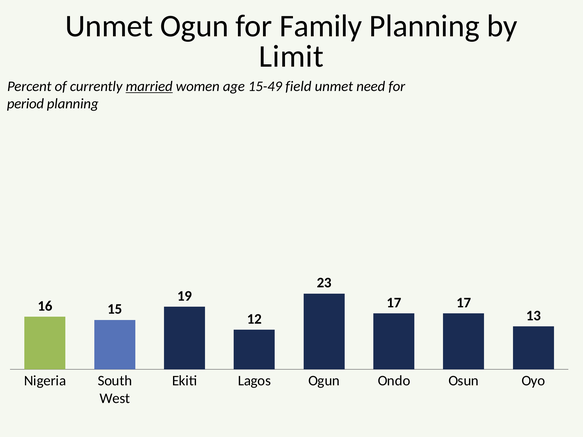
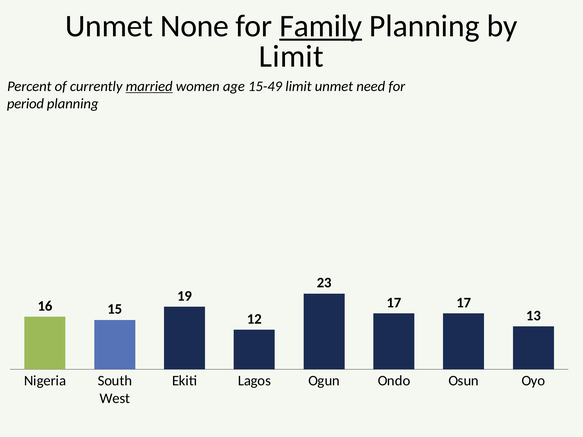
Unmet Ogun: Ogun -> None
Family underline: none -> present
15-49 field: field -> limit
